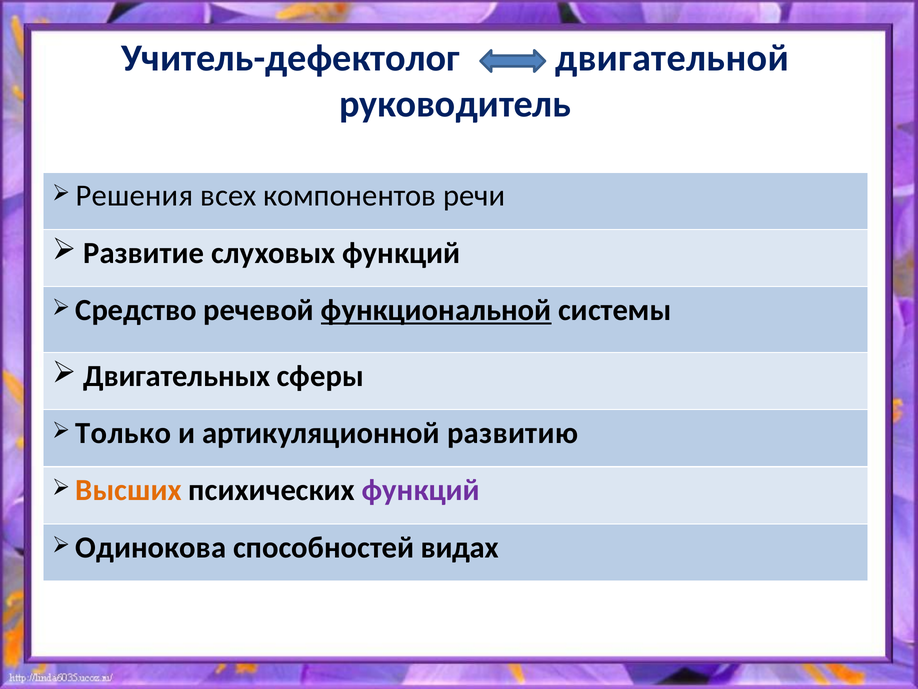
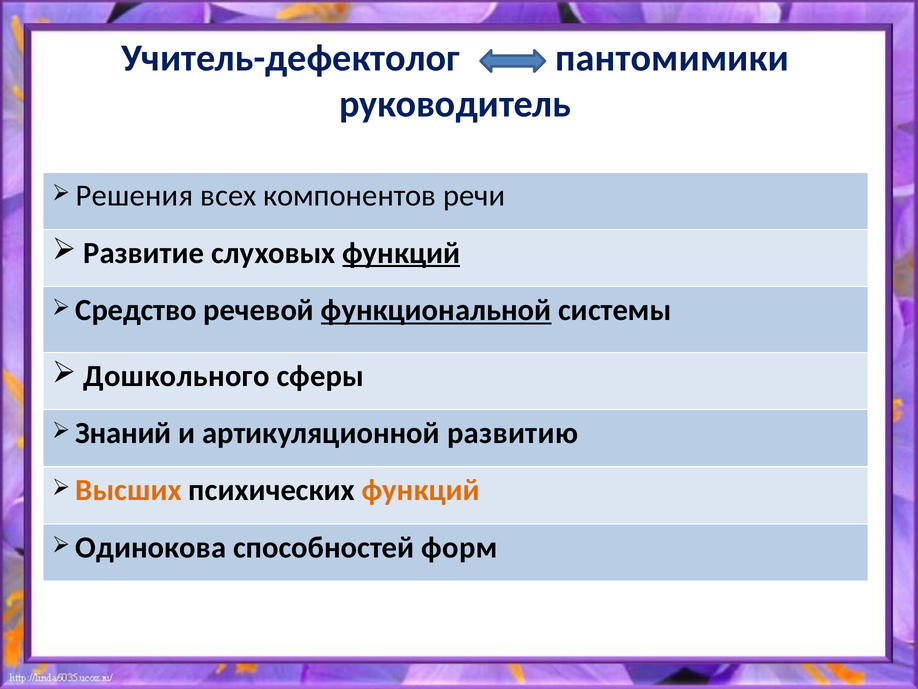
двигательной: двигательной -> пантомимики
функций at (401, 253) underline: none -> present
Двигательных: Двигательных -> Дошкольного
Только: Только -> Знаний
функций at (421, 490) colour: purple -> orange
видах: видах -> форм
